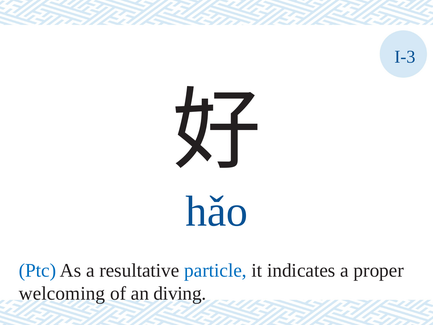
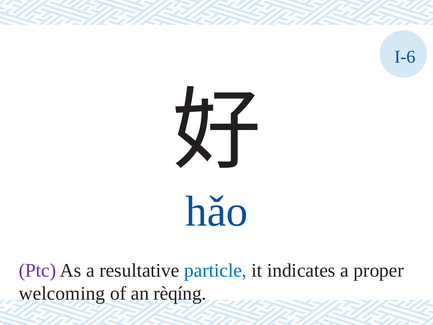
I-3: I-3 -> I-6
Ptc colour: blue -> purple
diving: diving -> rèqíng
